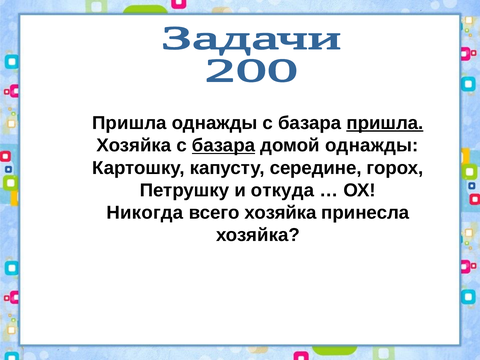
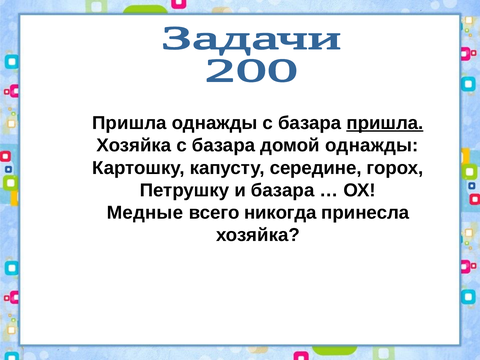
базара at (223, 145) underline: present -> none
и откуда: откуда -> базара
Никогда: Никогда -> Медные
всего хозяйка: хозяйка -> никогда
